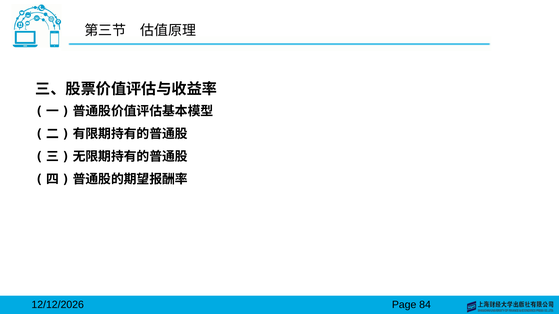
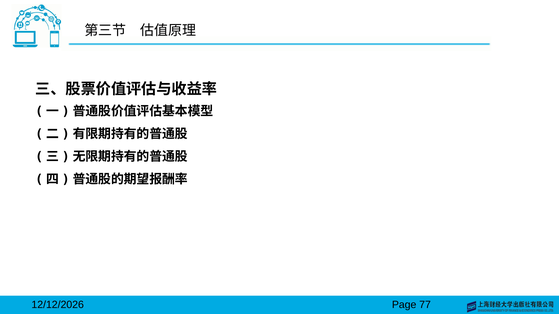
84: 84 -> 77
